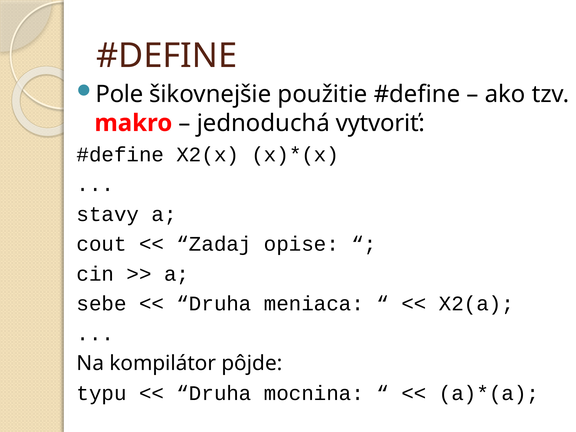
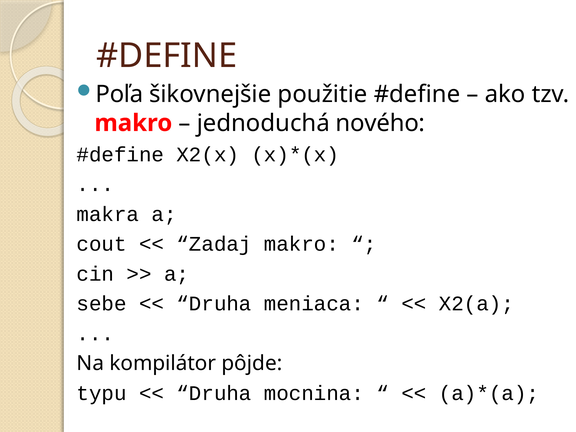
Pole: Pole -> Poľa
vytvoriť: vytvoriť -> nového
stavy: stavy -> makra
Zadaj opise: opise -> makro
